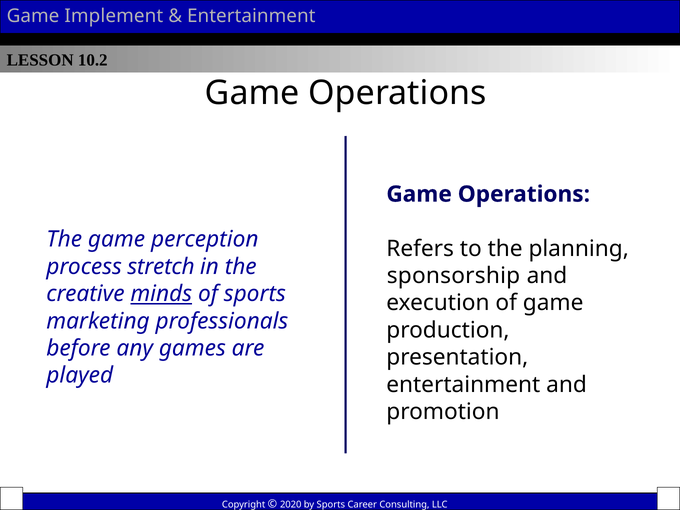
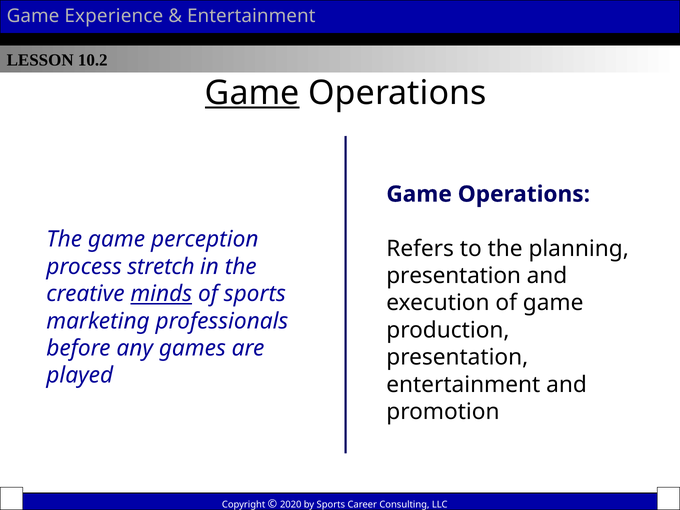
Implement: Implement -> Experience
Game at (252, 93) underline: none -> present
sponsorship at (453, 276): sponsorship -> presentation
